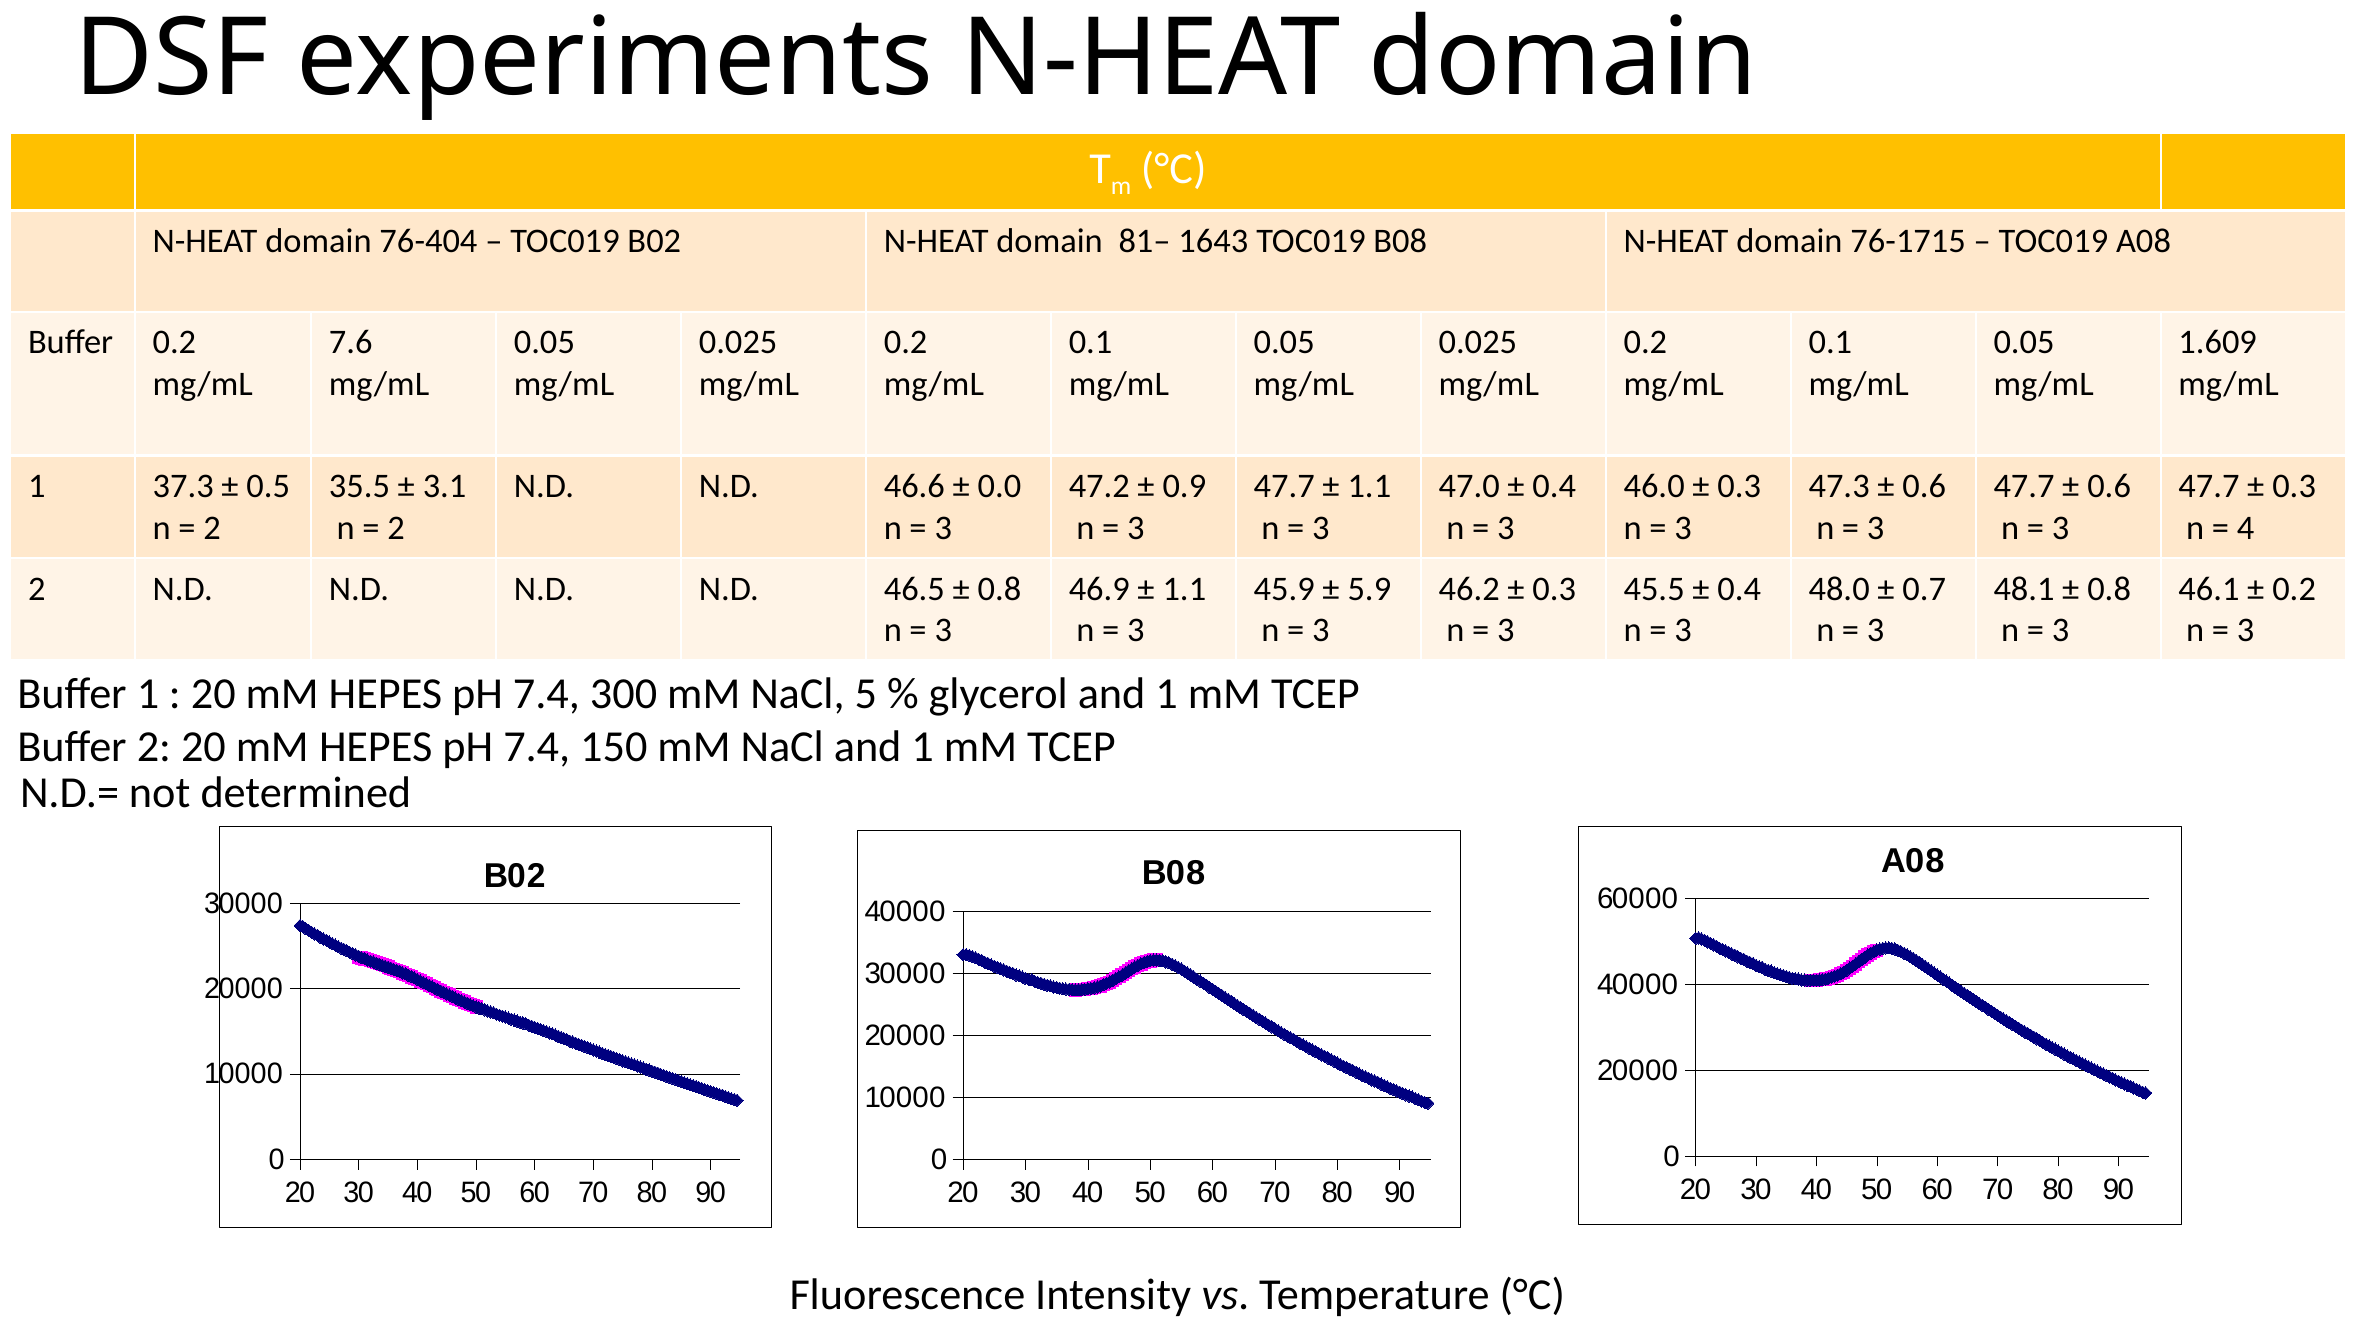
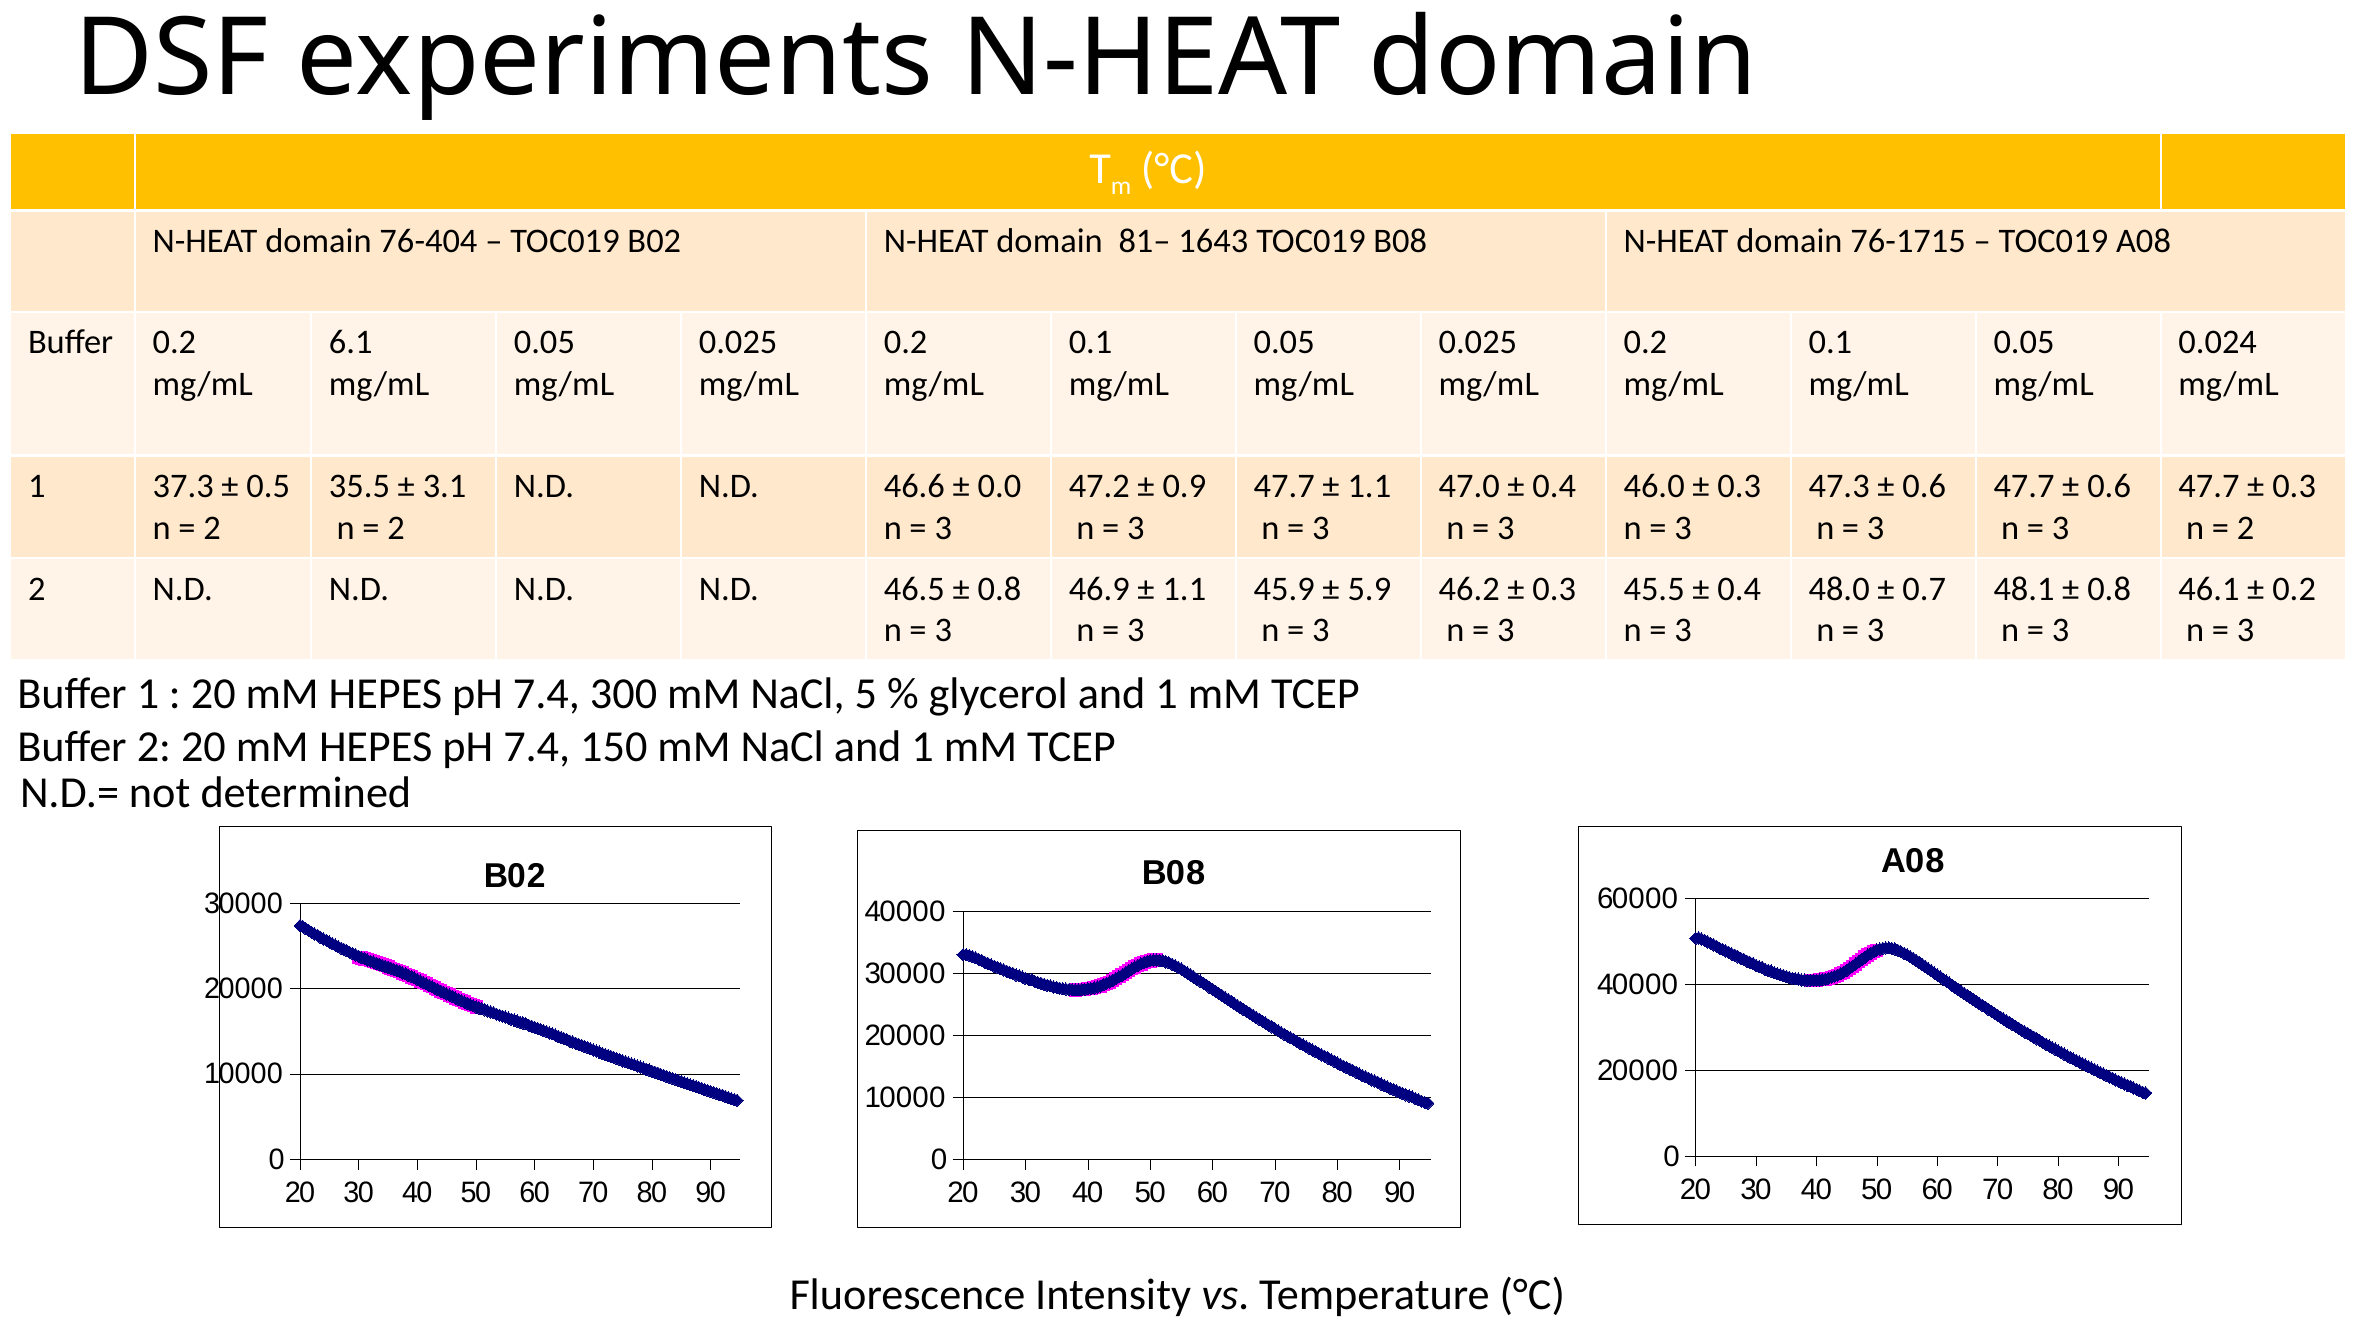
7.6: 7.6 -> 6.1
1.609: 1.609 -> 0.024
4 at (2246, 528): 4 -> 2
